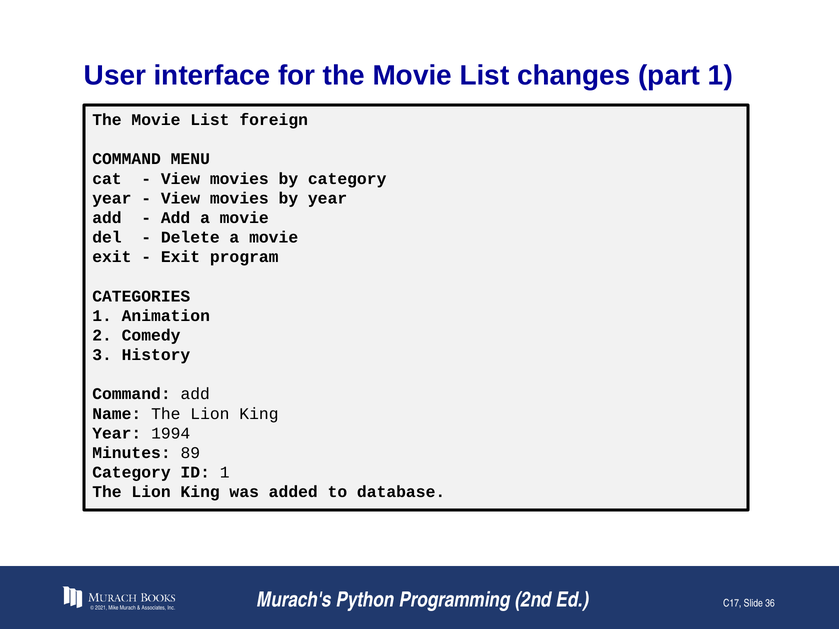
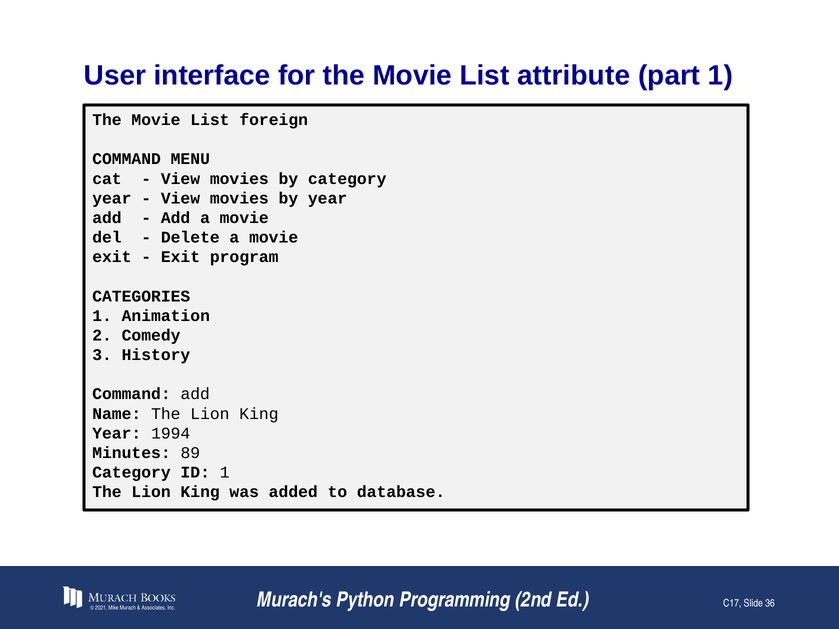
changes: changes -> attribute
